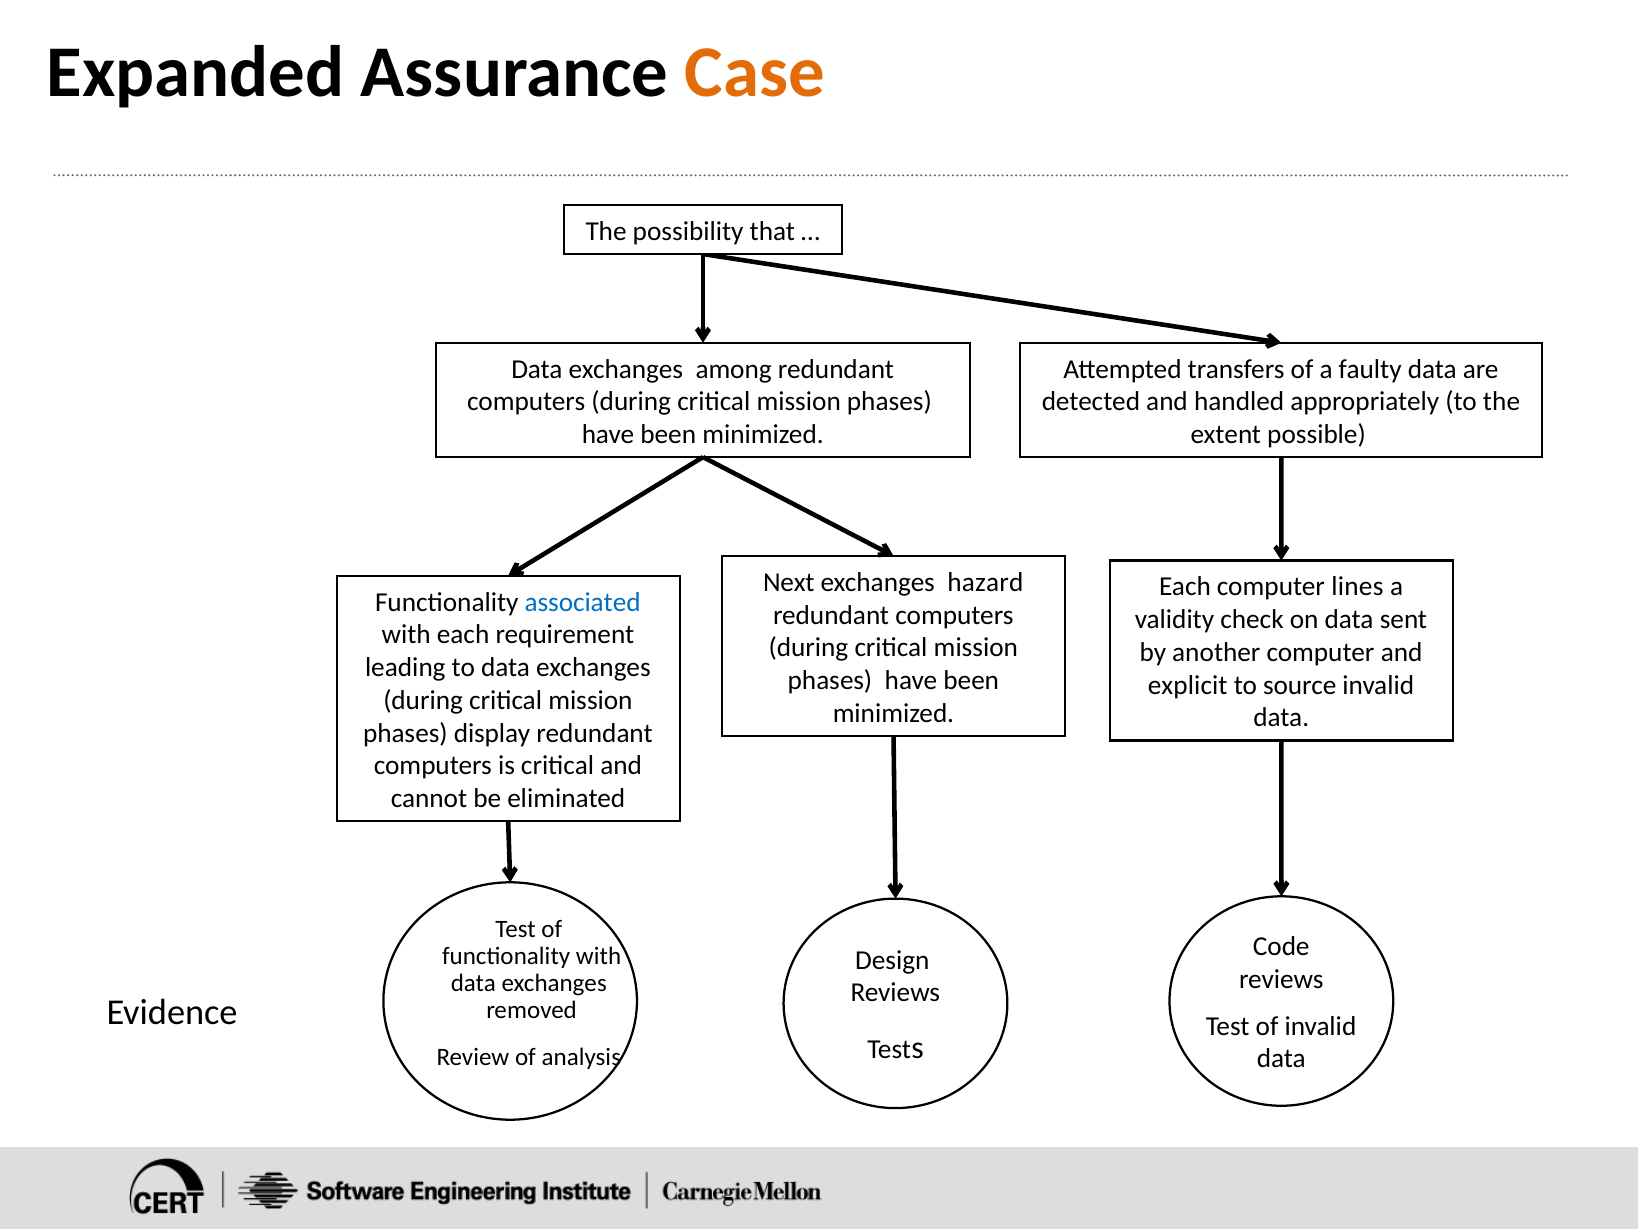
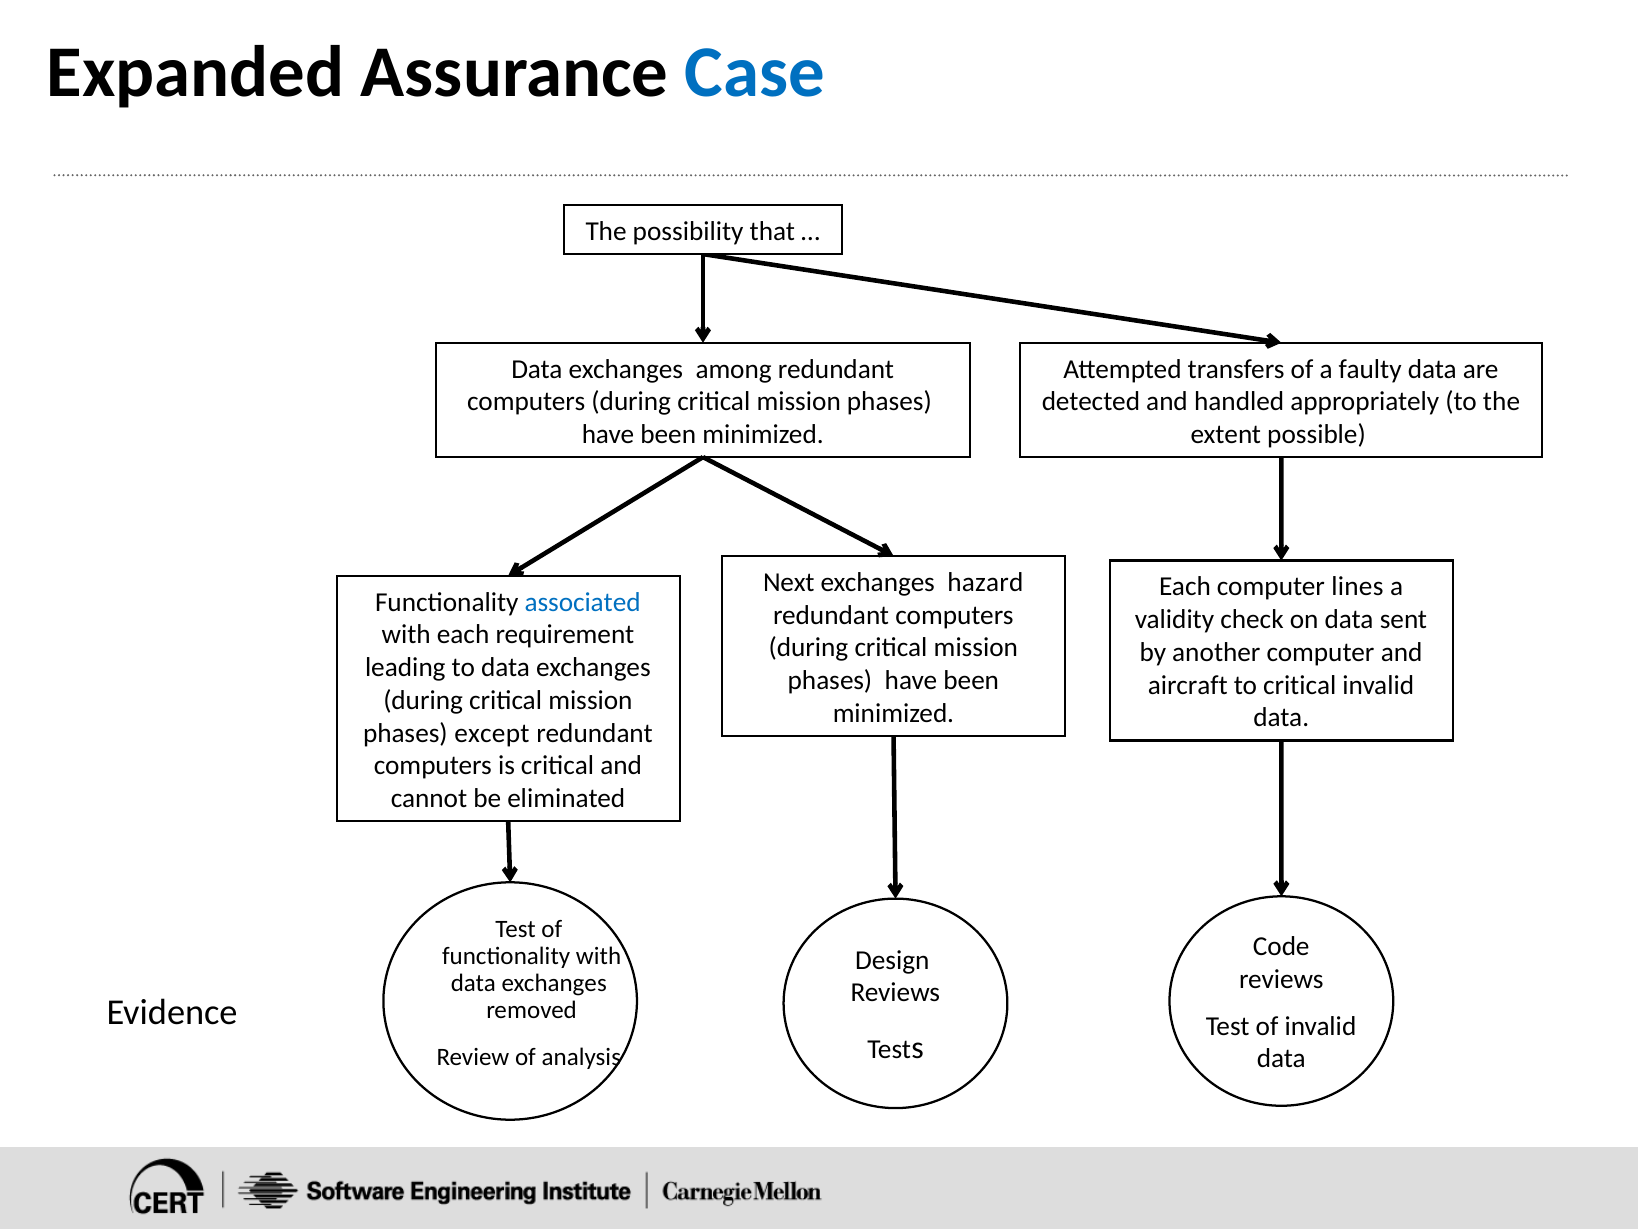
Case colour: orange -> blue
explicit: explicit -> aircraft
to source: source -> critical
display: display -> except
